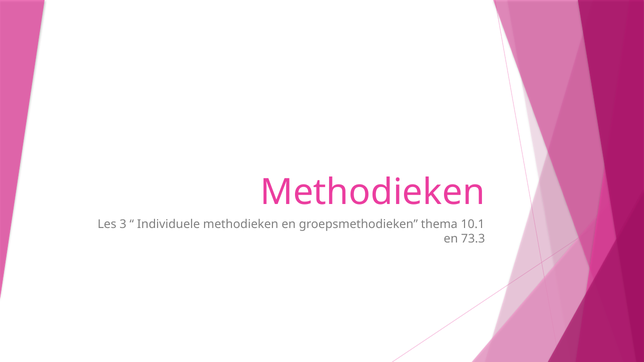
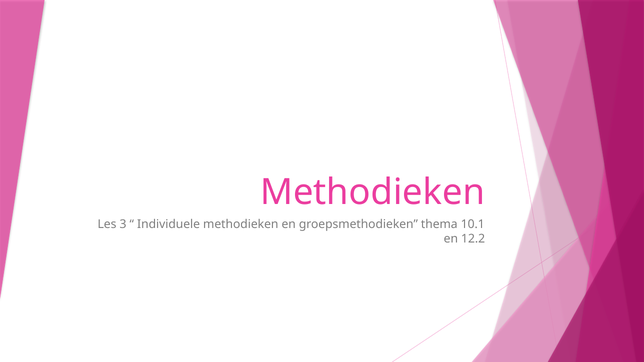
73.3: 73.3 -> 12.2
